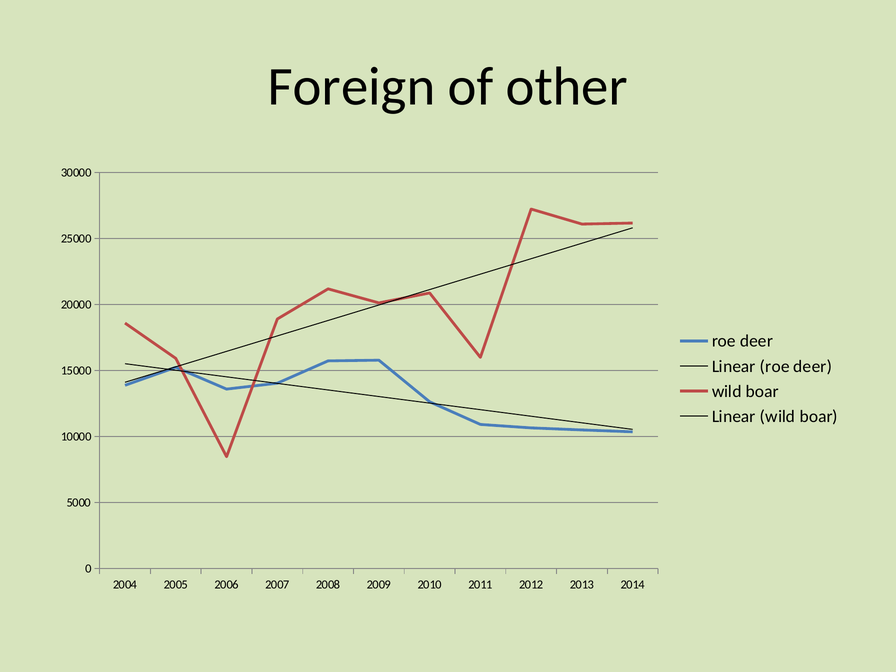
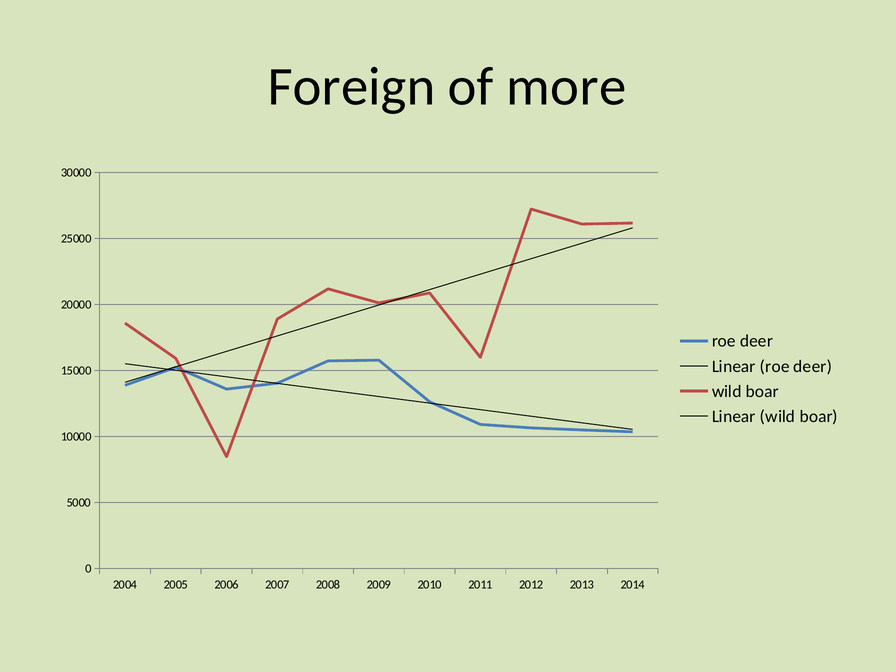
other: other -> more
